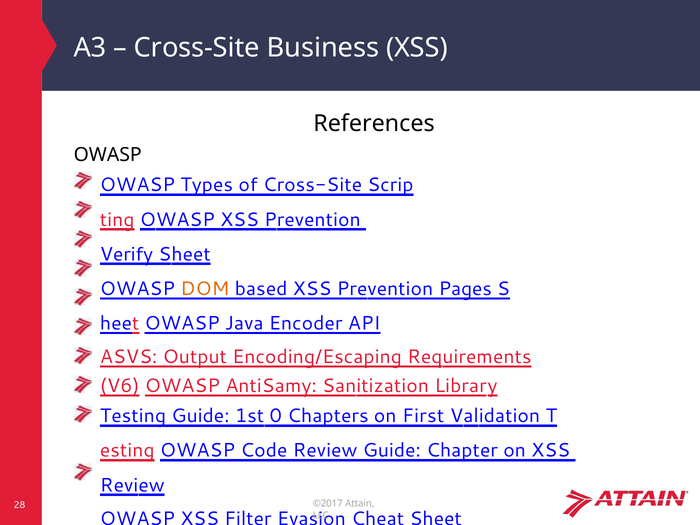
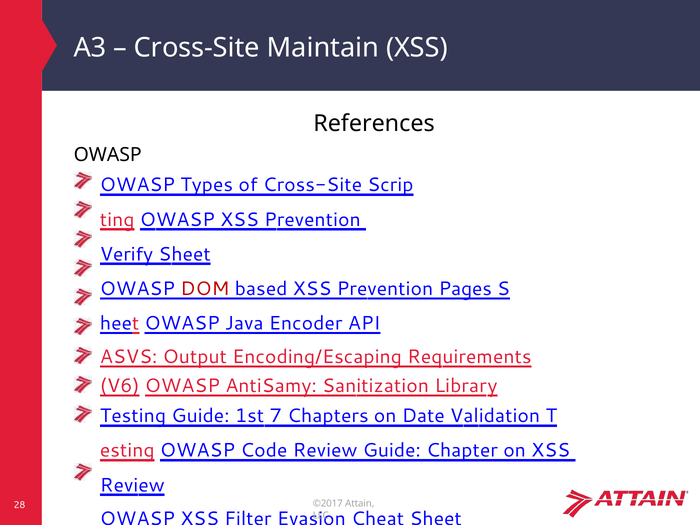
Business: Business -> Maintain
DOM colour: orange -> red
0: 0 -> 7
First: First -> Date
